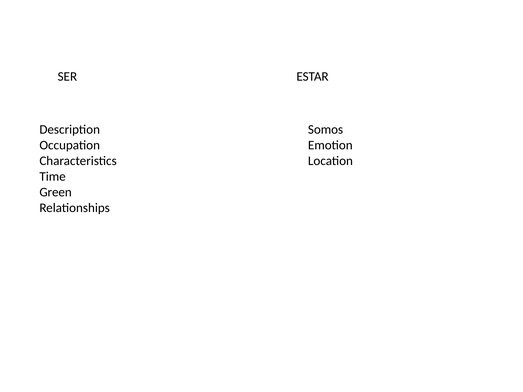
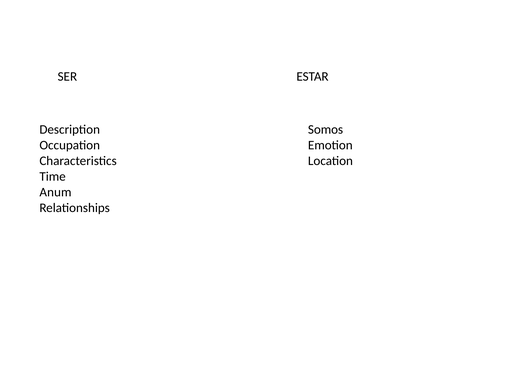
Green: Green -> Anum
